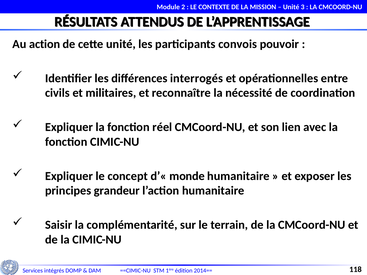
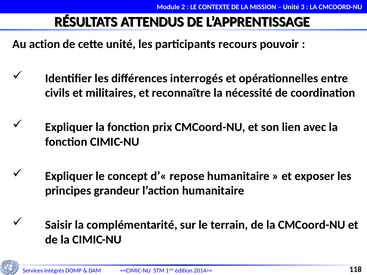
convois: convois -> recours
réel: réel -> prix
monde: monde -> repose
